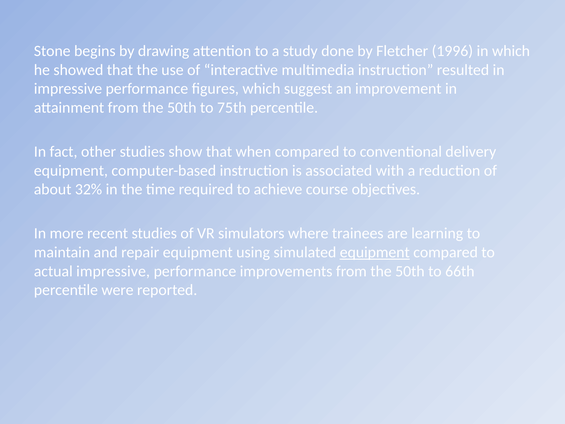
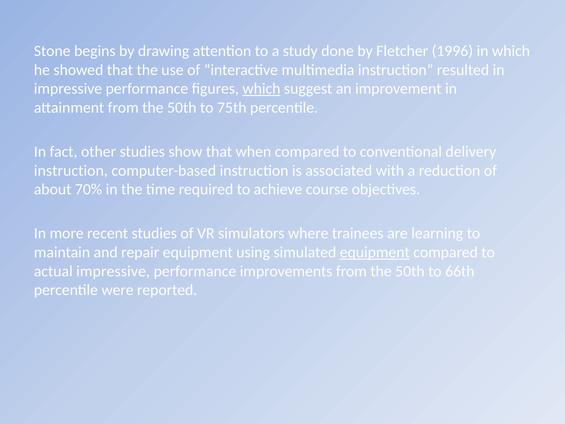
which at (261, 89) underline: none -> present
equipment at (71, 170): equipment -> instruction
32%: 32% -> 70%
